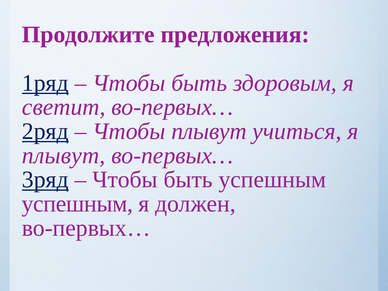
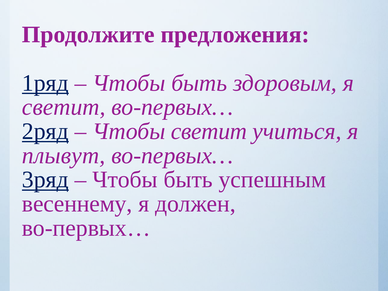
Чтобы плывут: плывут -> светит
успешным at (77, 204): успешным -> весеннему
